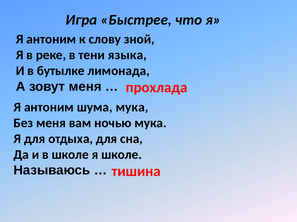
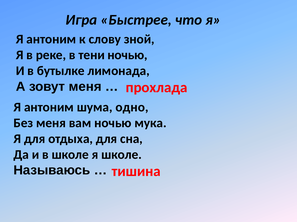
тени языка: языка -> ночью
шума мука: мука -> одно
